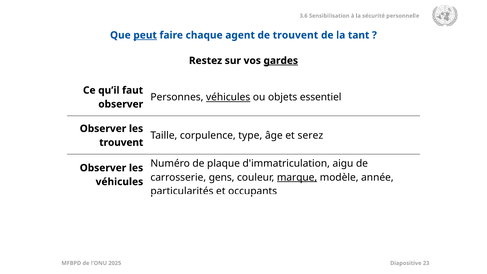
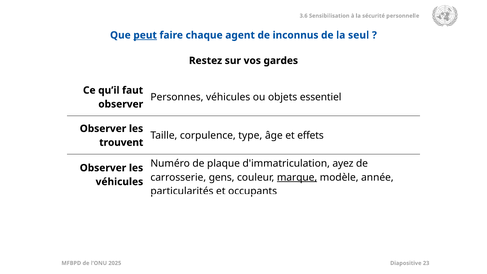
de trouvent: trouvent -> inconnus
tant: tant -> seul
gardes underline: present -> none
véhicules at (228, 97) underline: present -> none
serez: serez -> effets
aigu: aigu -> ayez
